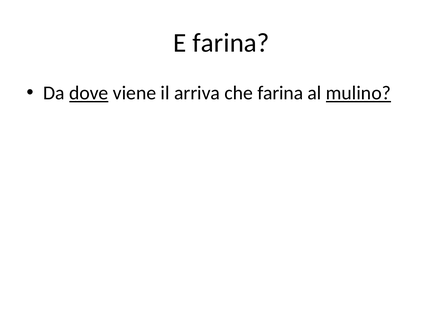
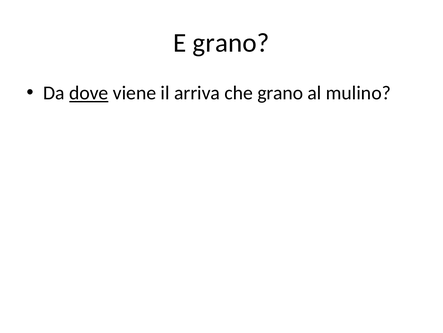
E farina: farina -> grano
che farina: farina -> grano
mulino underline: present -> none
